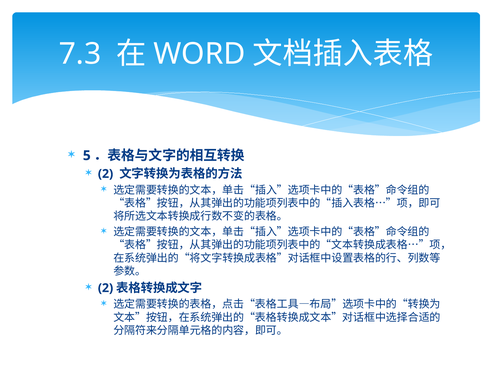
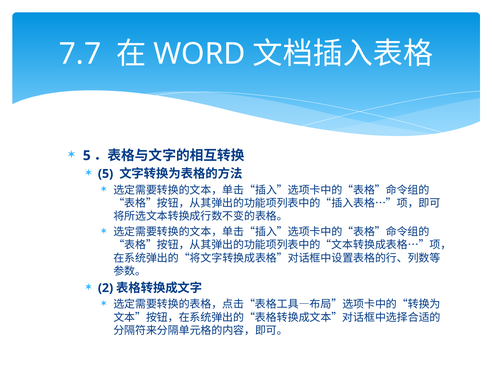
7.3: 7.3 -> 7.7
2 at (106, 174): 2 -> 5
